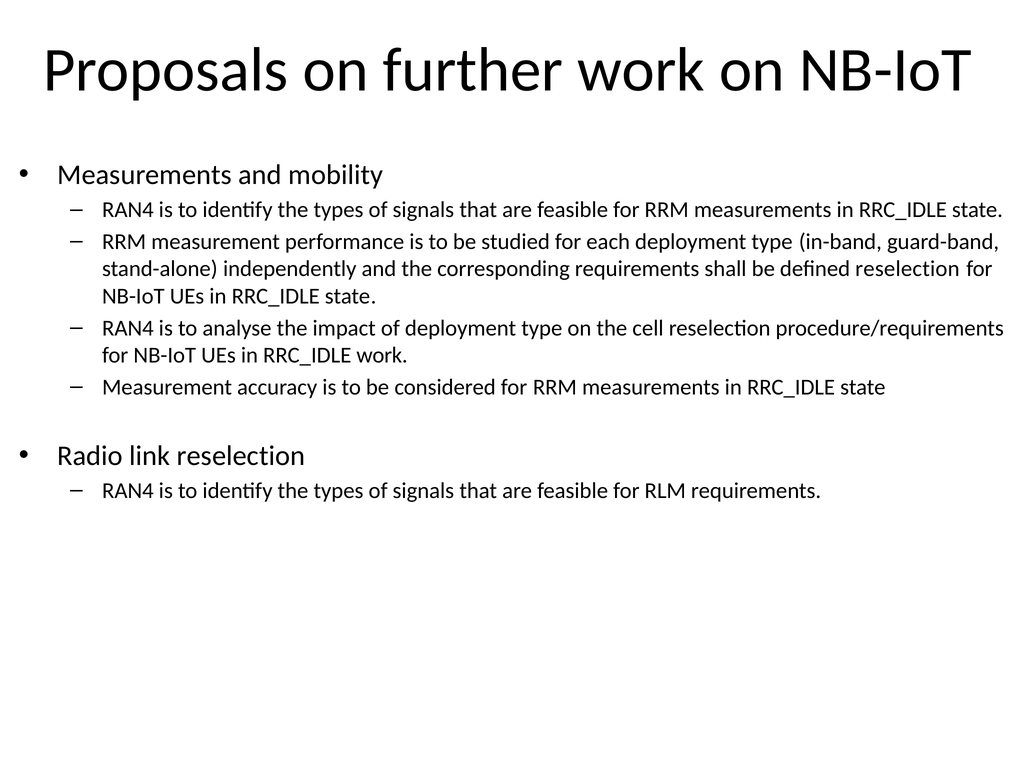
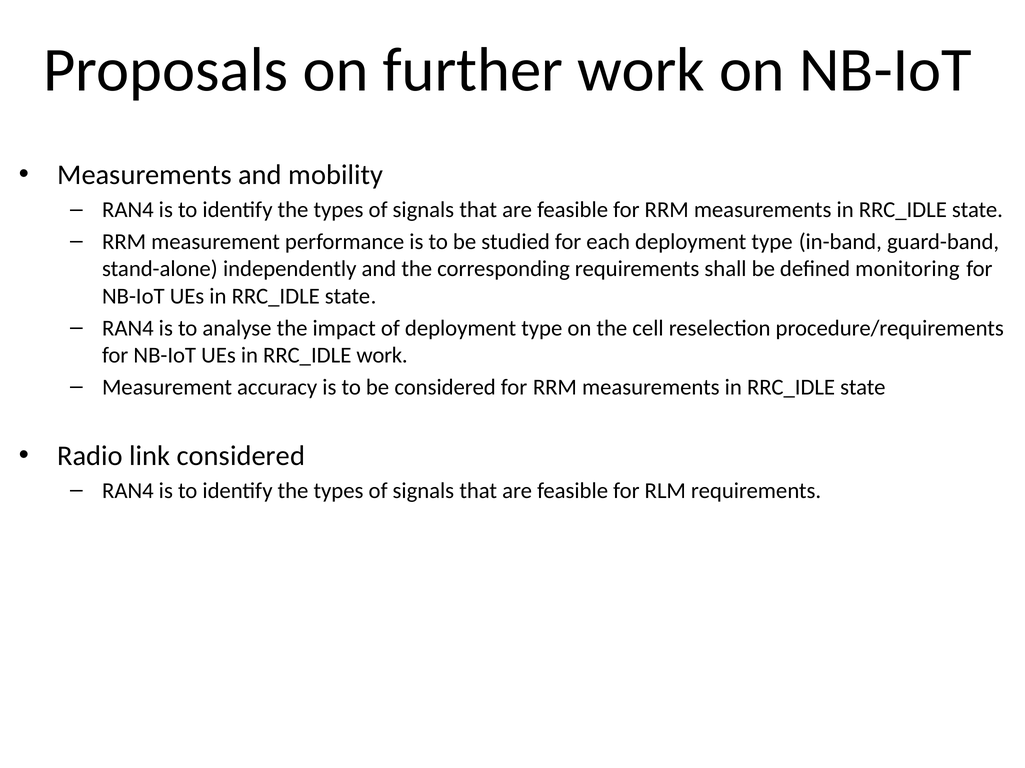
defined reselection: reselection -> monitoring
link reselection: reselection -> considered
